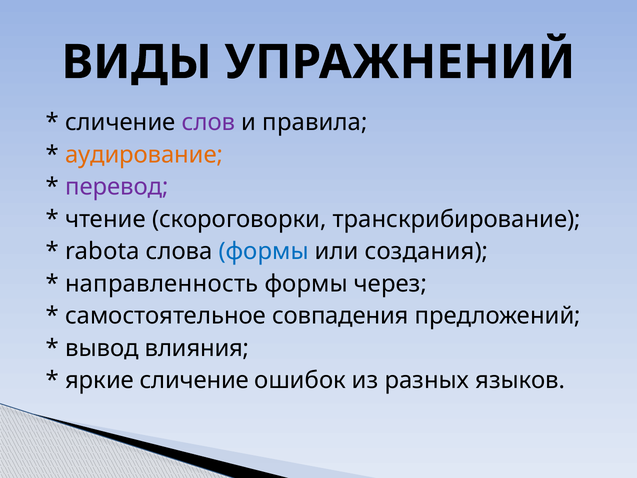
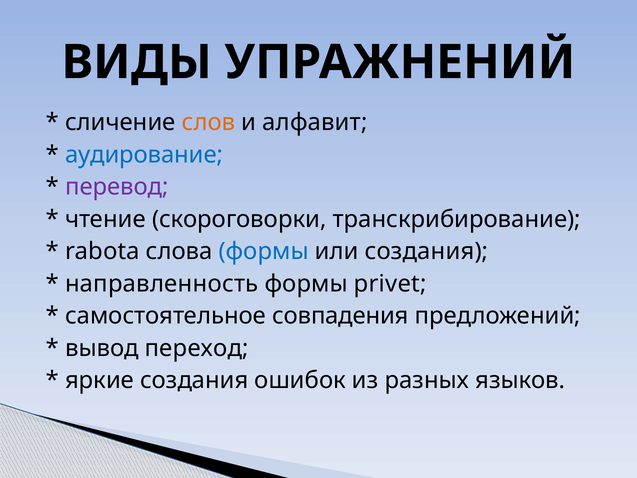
слов colour: purple -> orange
правила: правила -> алфавит
аудирование colour: orange -> blue
через: через -> privet
влияния: влияния -> переход
яркие сличение: сличение -> создания
